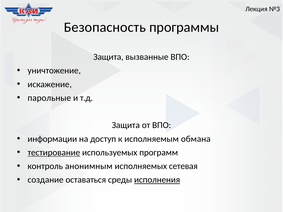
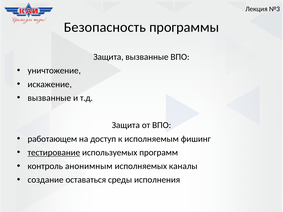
парольные at (49, 98): парольные -> вызванные
информации: информации -> работающем
обмана: обмана -> фишинг
сетевая: сетевая -> каналы
исполнения underline: present -> none
